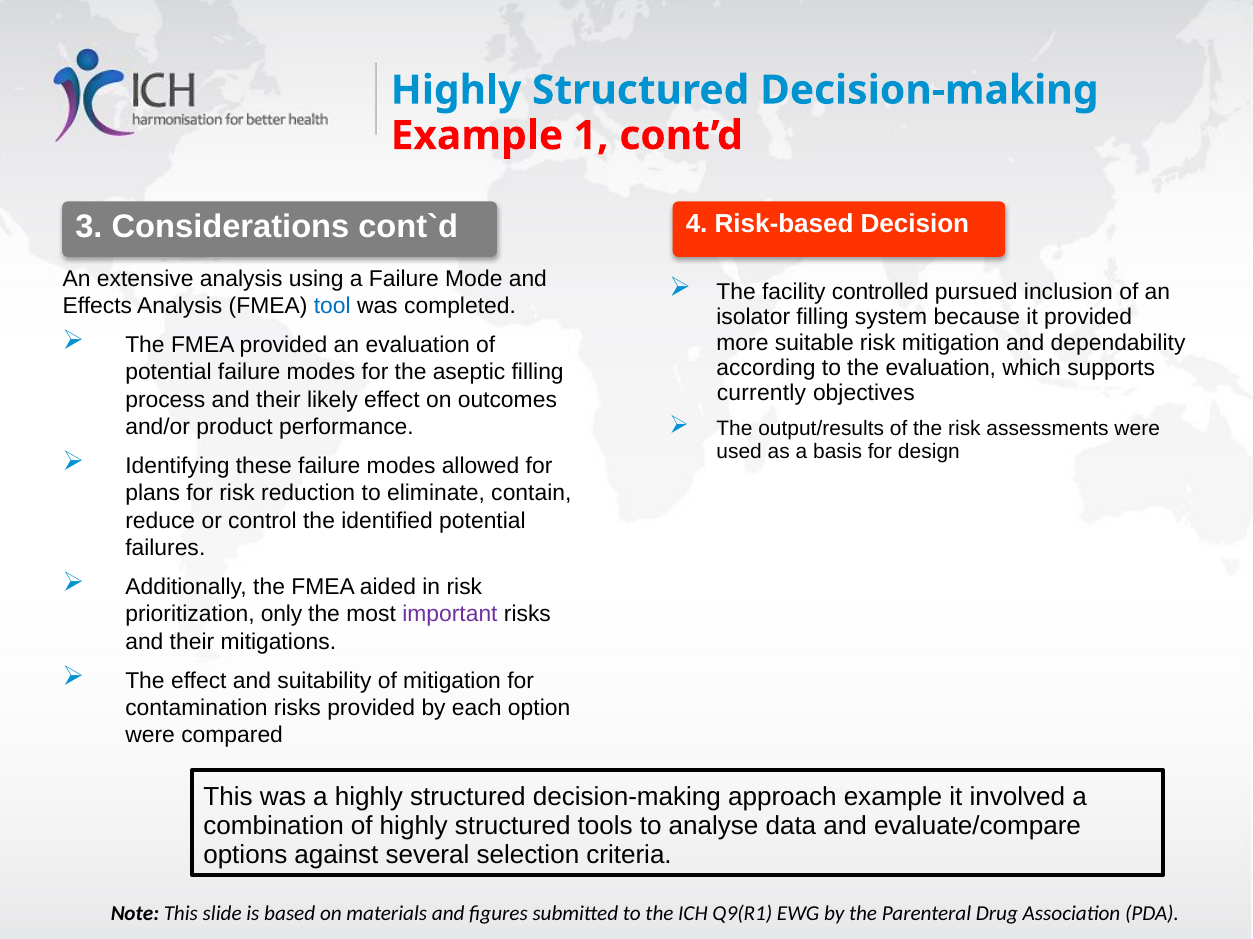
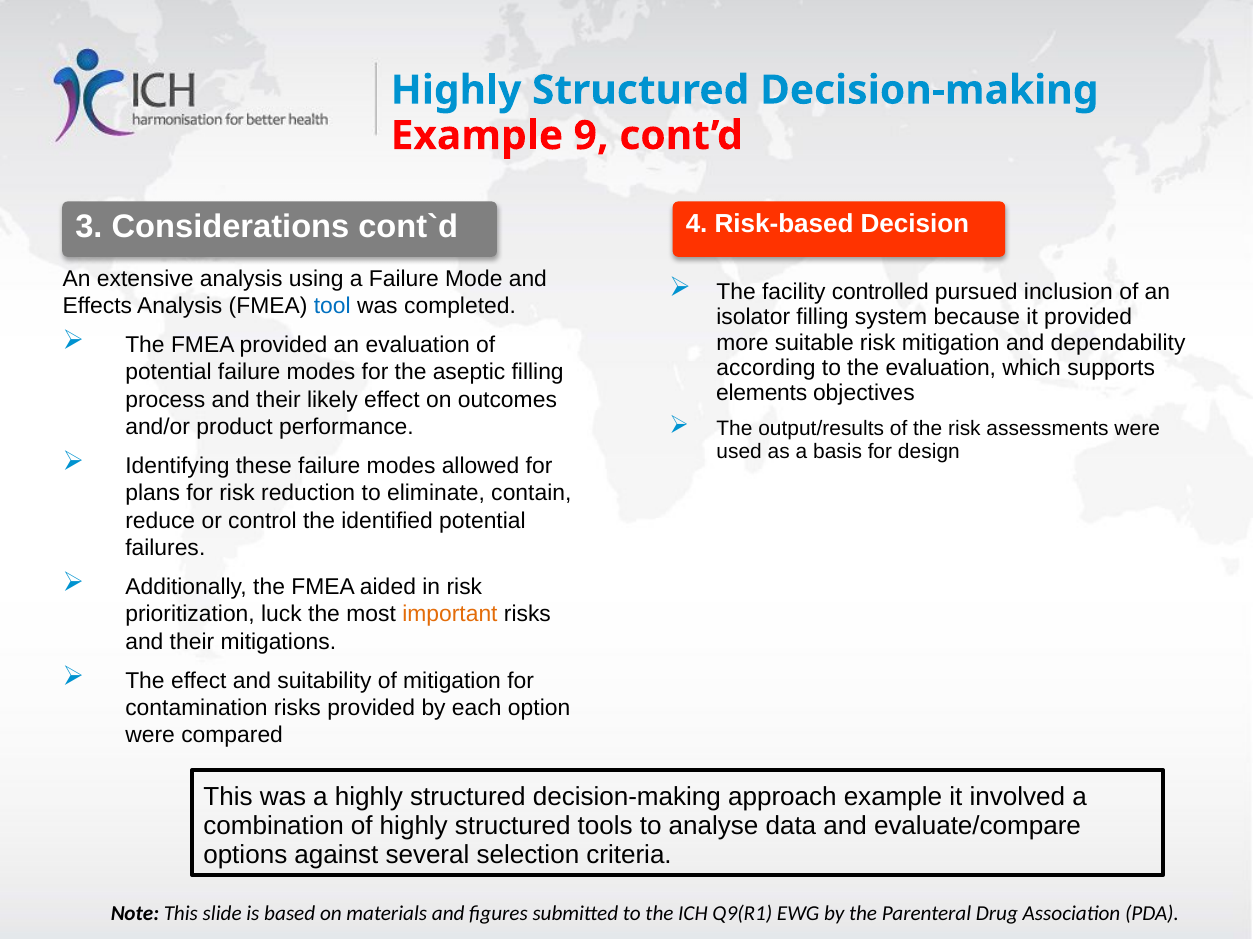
1: 1 -> 9
currently: currently -> elements
only: only -> luck
important colour: purple -> orange
